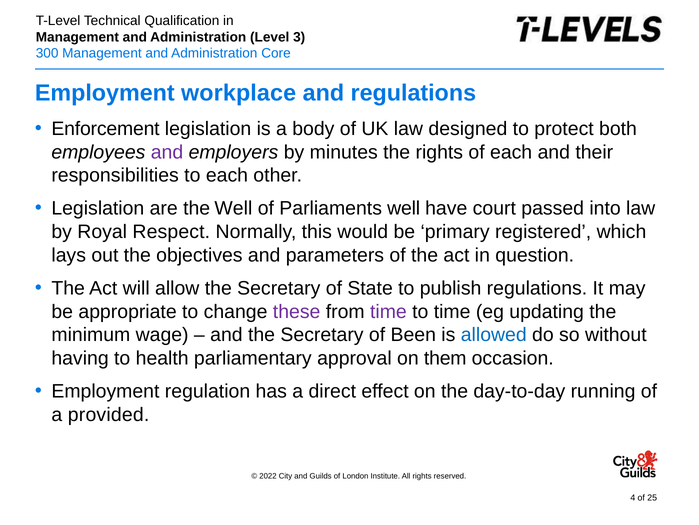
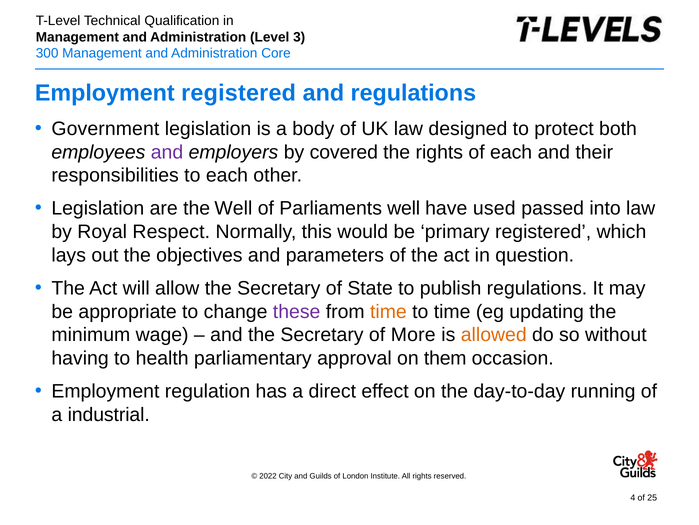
Employment workplace: workplace -> registered
Enforcement: Enforcement -> Government
minutes: minutes -> covered
court: court -> used
time at (388, 311) colour: purple -> orange
Been: Been -> More
allowed colour: blue -> orange
provided: provided -> industrial
